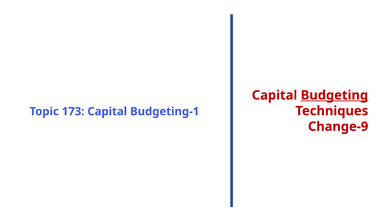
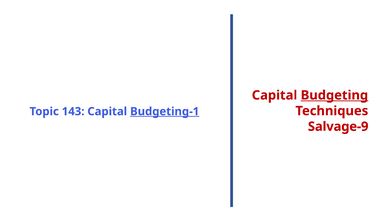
173: 173 -> 143
Budgeting-1 underline: none -> present
Change-9: Change-9 -> Salvage-9
